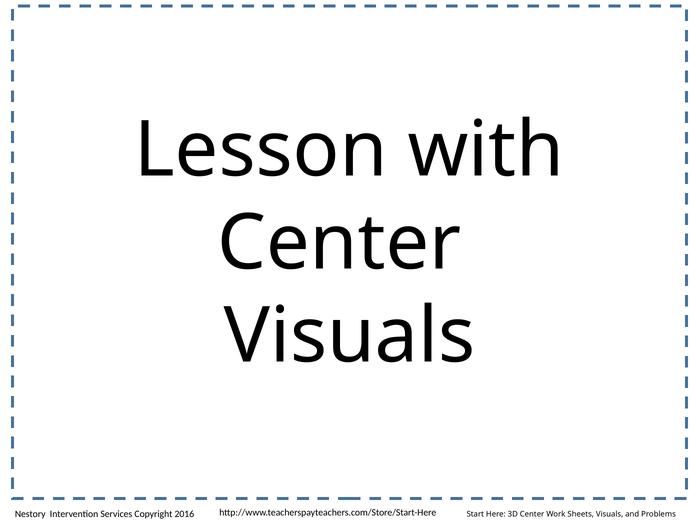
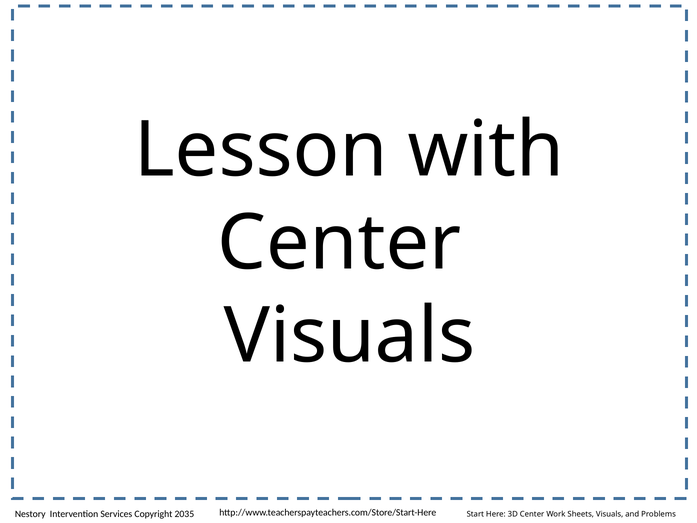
2016: 2016 -> 2035
